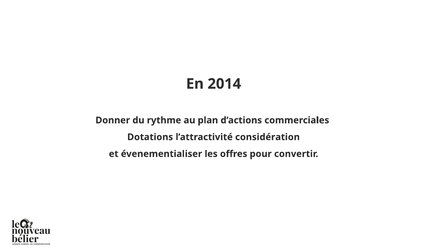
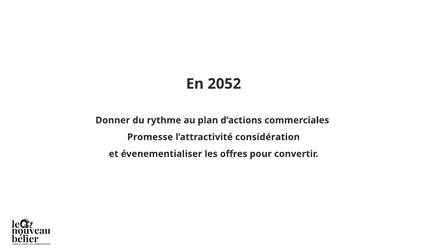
2014: 2014 -> 2052
Dotations: Dotations -> Promesse
